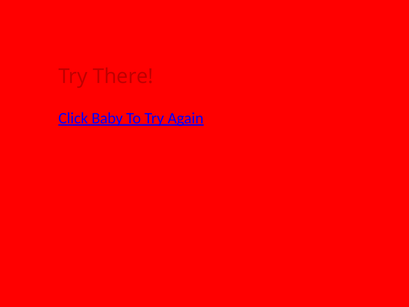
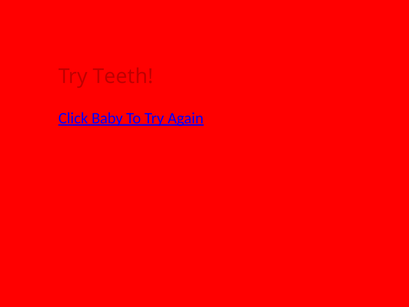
There: There -> Teeth
